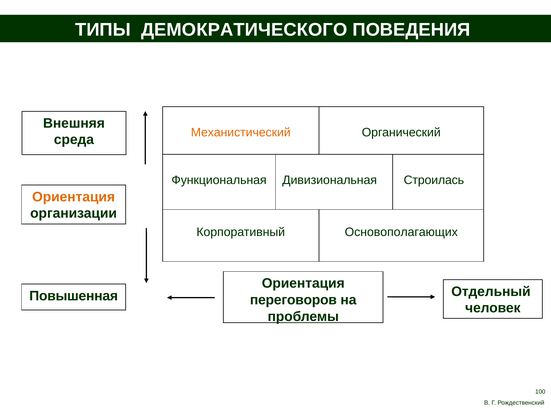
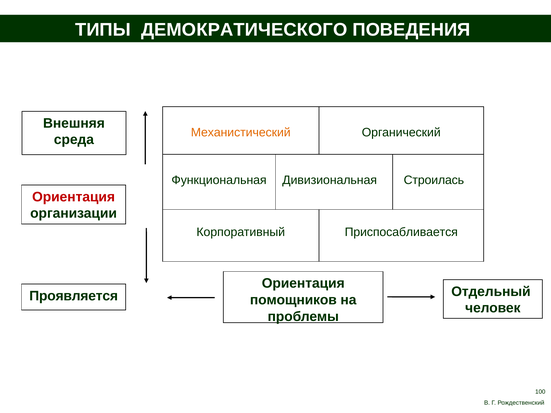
Ориентация at (74, 197) colour: orange -> red
Основополагающих: Основополагающих -> Приспосабливается
Повышенная: Повышенная -> Проявляется
переговоров: переговоров -> помощников
